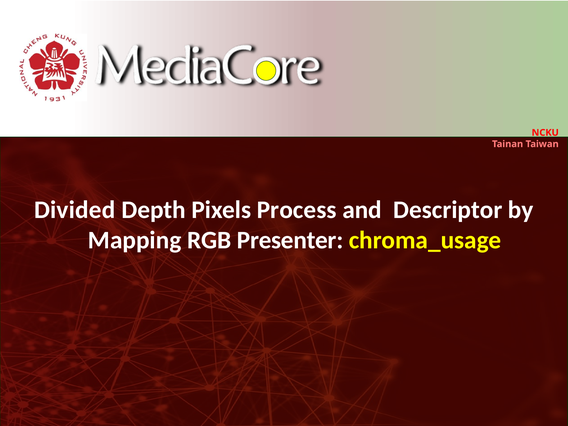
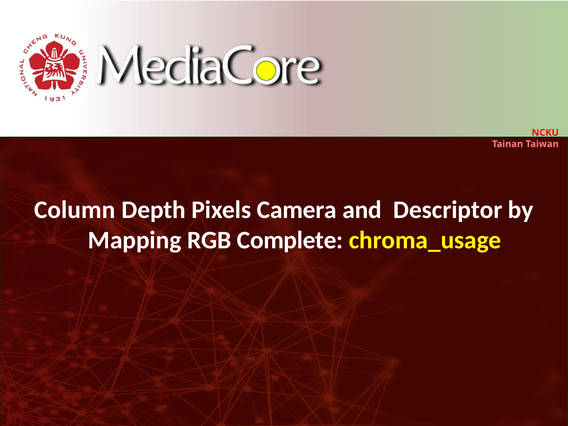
Divided: Divided -> Column
Process: Process -> Camera
Presenter: Presenter -> Complete
